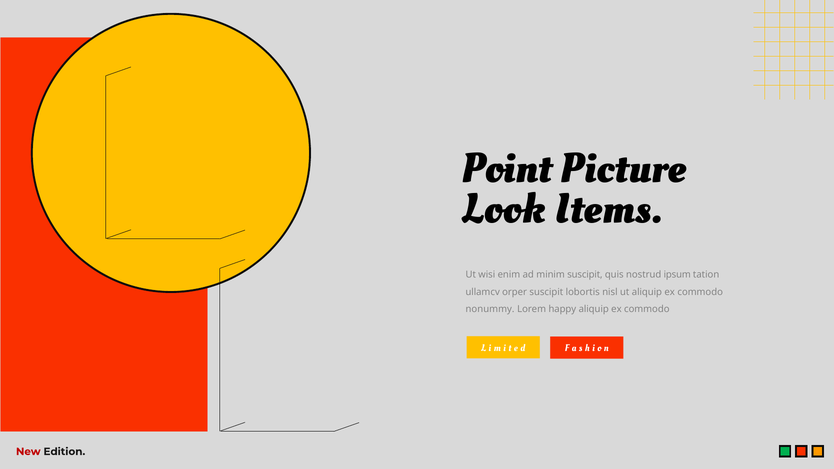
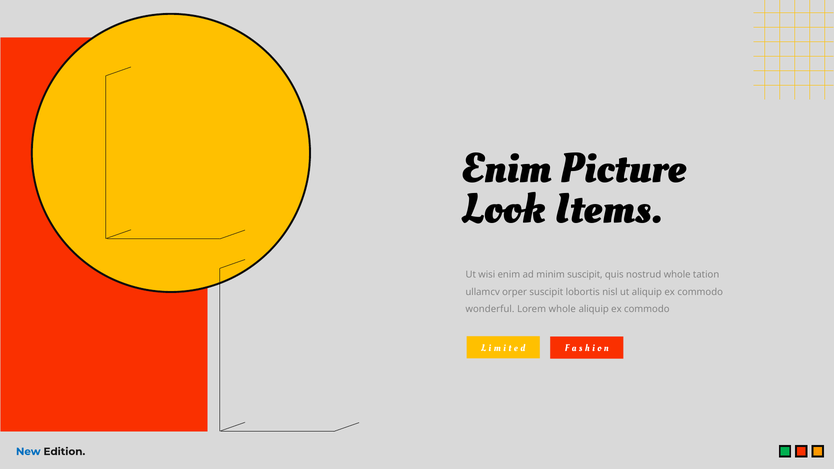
Point at (507, 168): Point -> Enim
nostrud ipsum: ipsum -> whole
nonummy: nonummy -> wonderful
Lorem happy: happy -> whole
New colour: red -> blue
